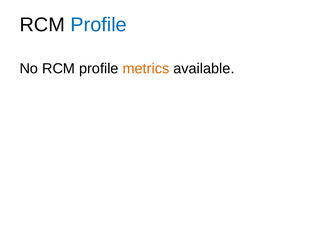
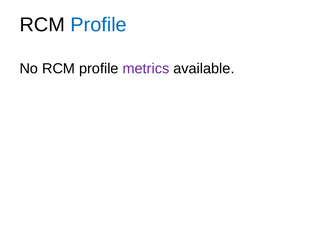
metrics colour: orange -> purple
